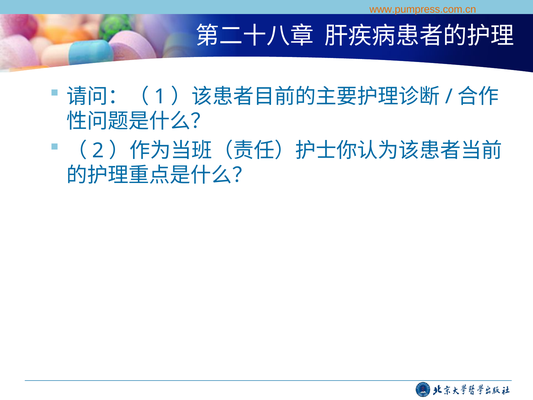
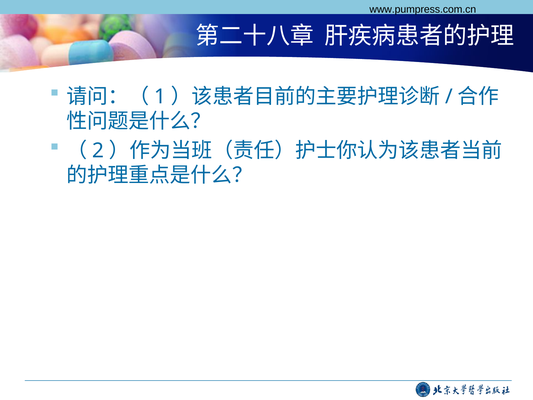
www.pumpress.com.cn colour: orange -> black
